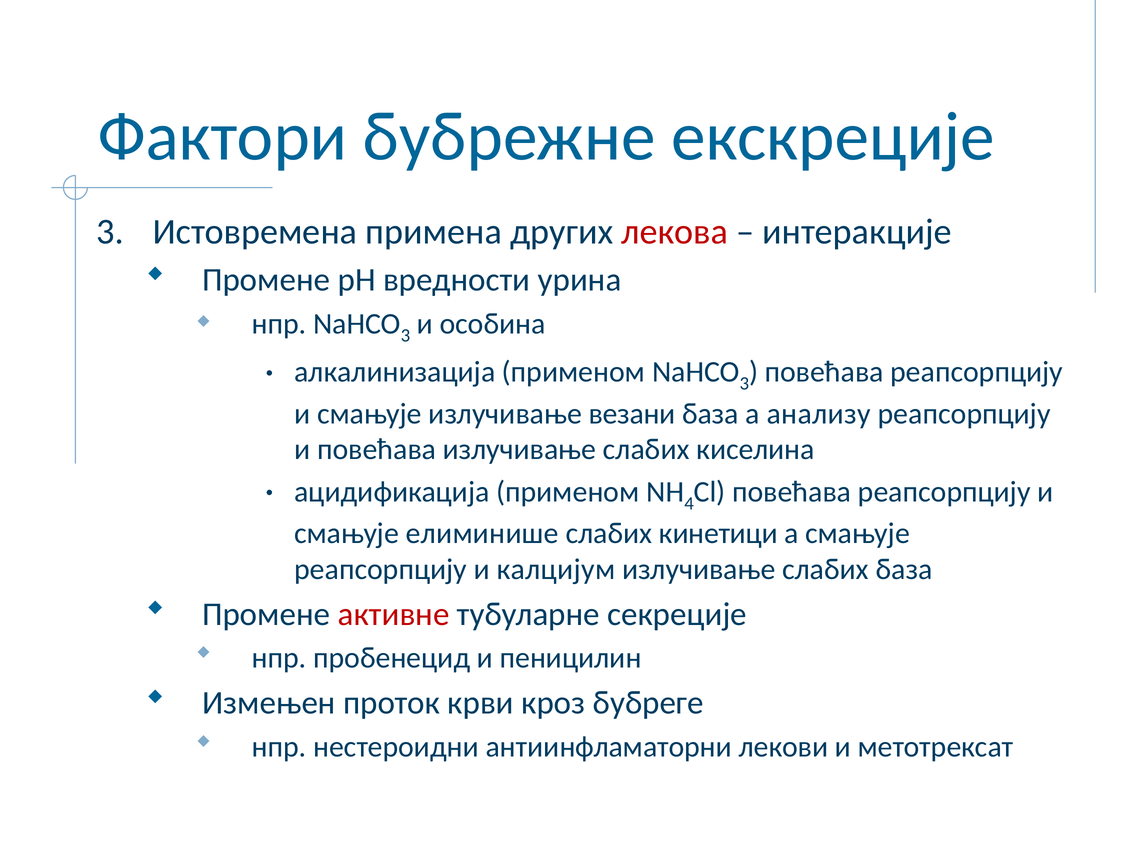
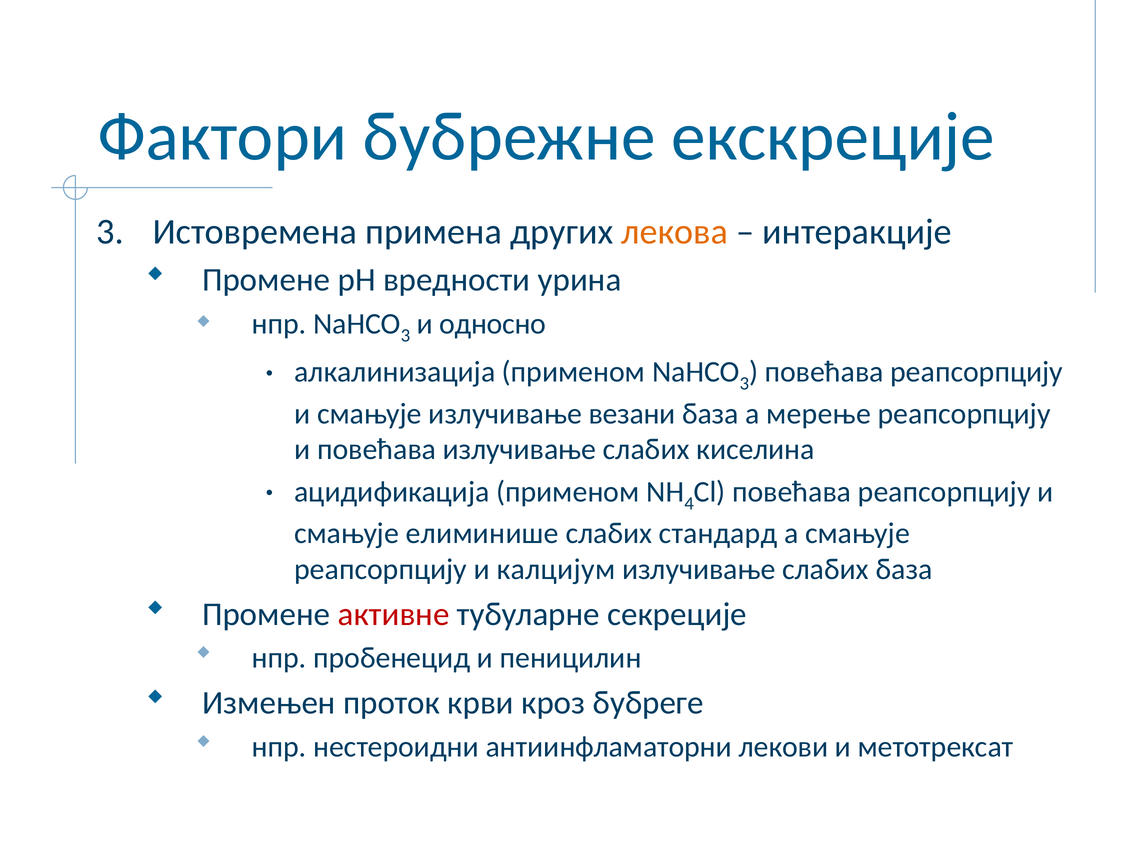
лекова colour: red -> orange
особина: особина -> односно
анализу: анализу -> мерење
кинетици: кинетици -> стандард
